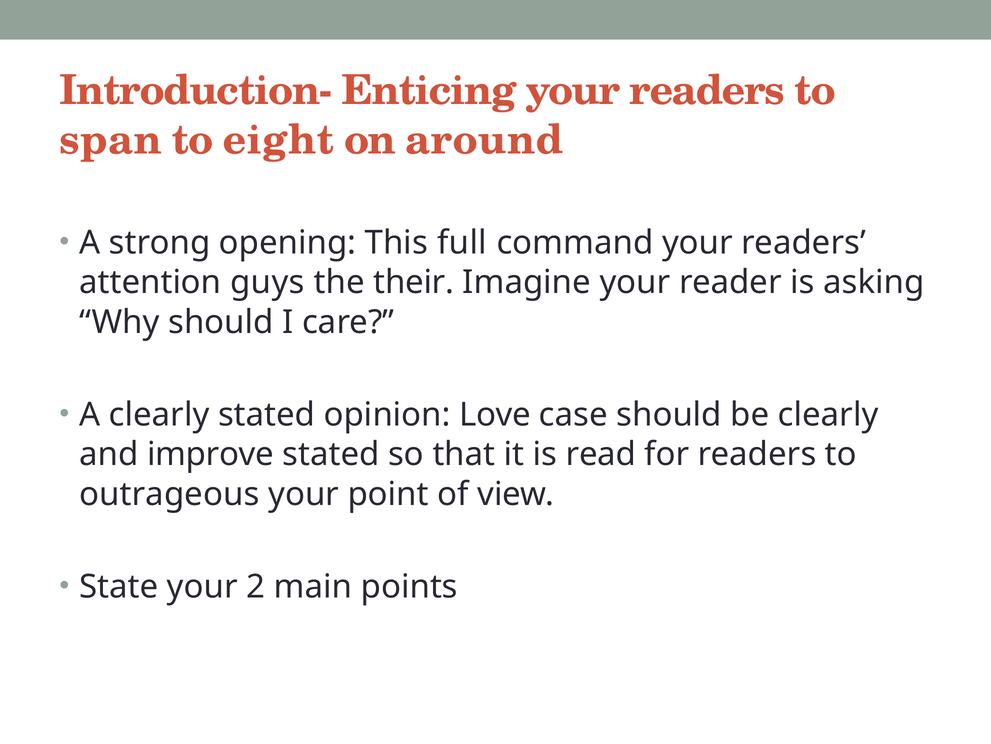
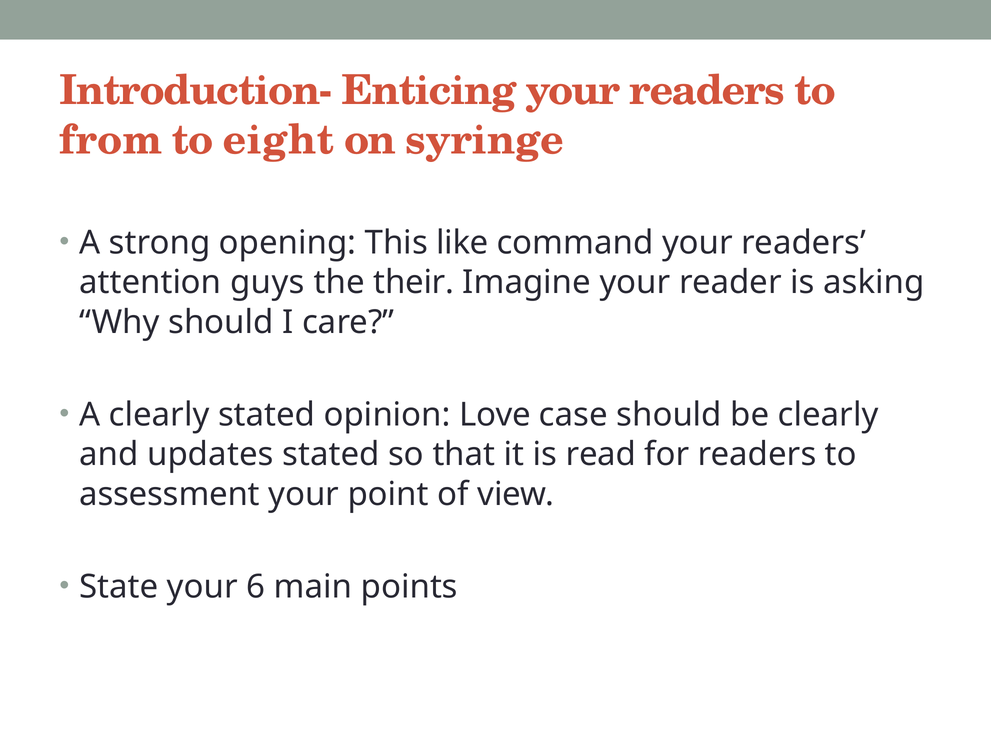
span: span -> from
around: around -> syringe
full: full -> like
improve: improve -> updates
outrageous: outrageous -> assessment
2: 2 -> 6
